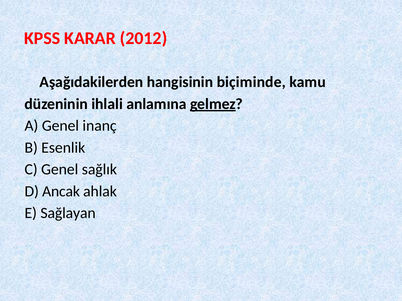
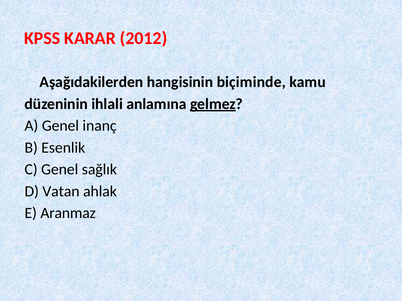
Ancak: Ancak -> Vatan
Sağlayan: Sağlayan -> Aranmaz
